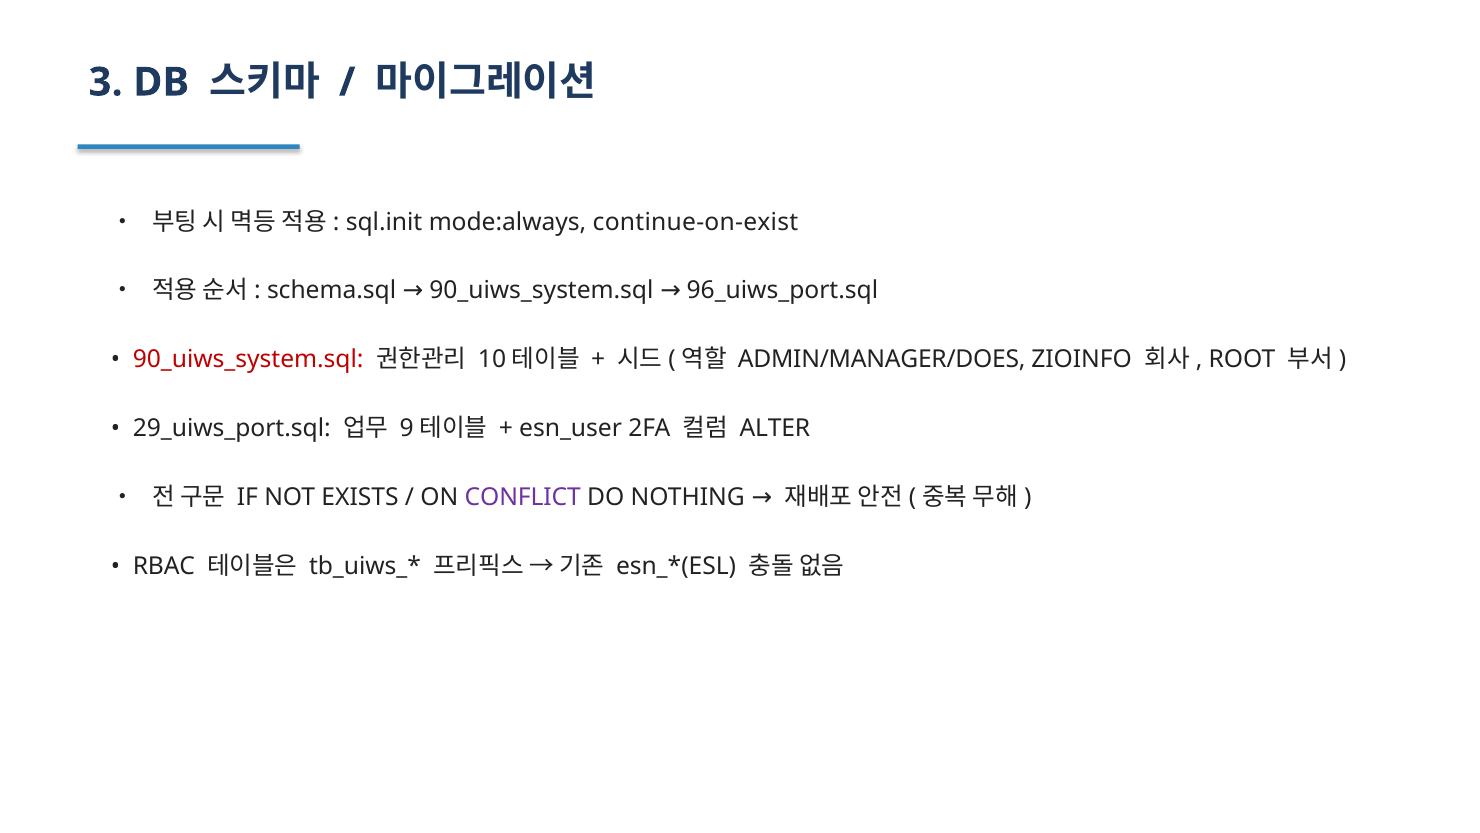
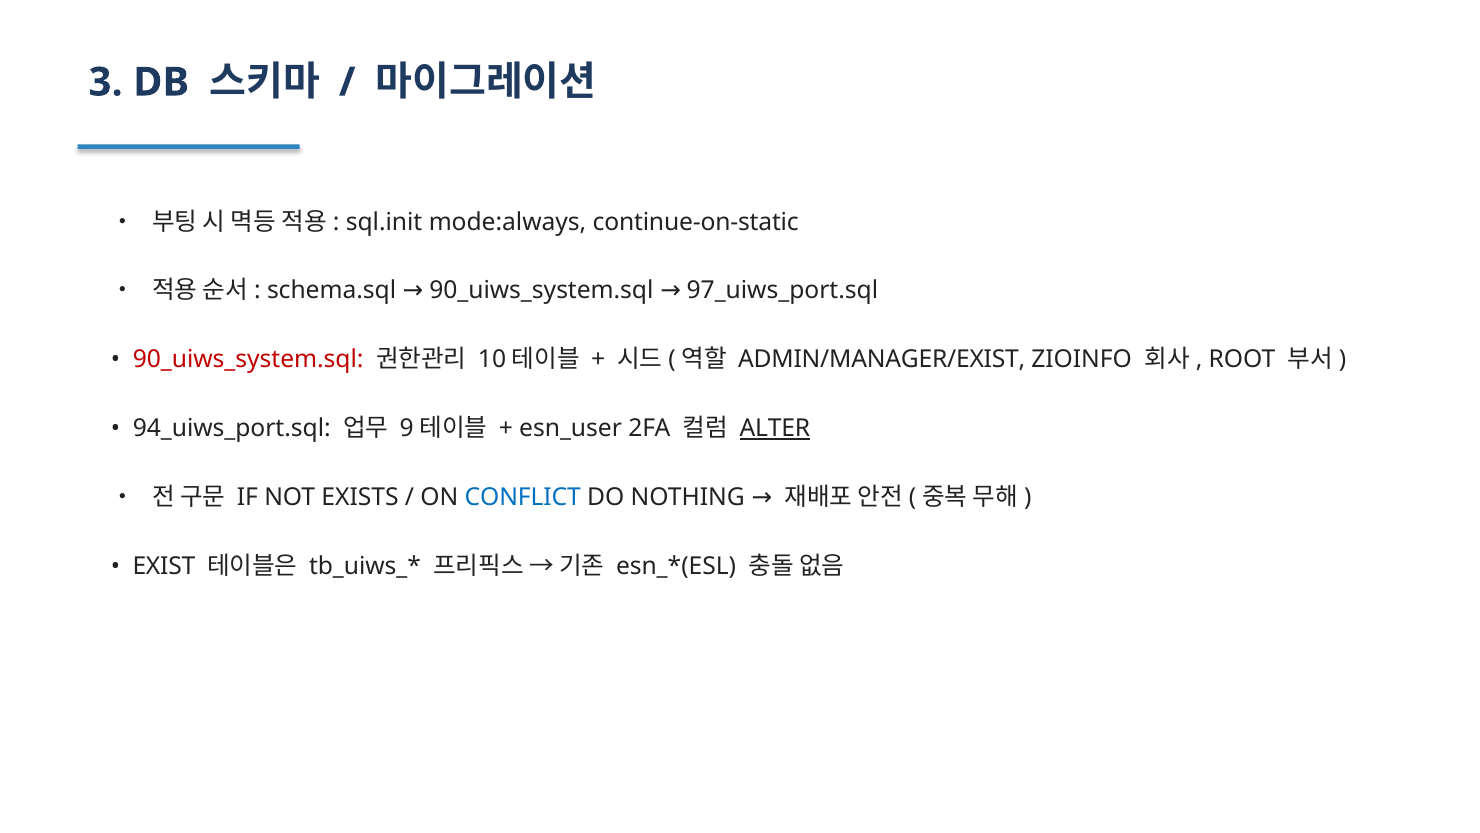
continue-on-exist: continue-on-exist -> continue-on-static
96_uiws_port.sql: 96_uiws_port.sql -> 97_uiws_port.sql
ADMIN/MANAGER/DOES: ADMIN/MANAGER/DOES -> ADMIN/MANAGER/EXIST
29_uiws_port.sql: 29_uiws_port.sql -> 94_uiws_port.sql
ALTER underline: none -> present
CONFLICT colour: purple -> blue
RBAC: RBAC -> EXIST
